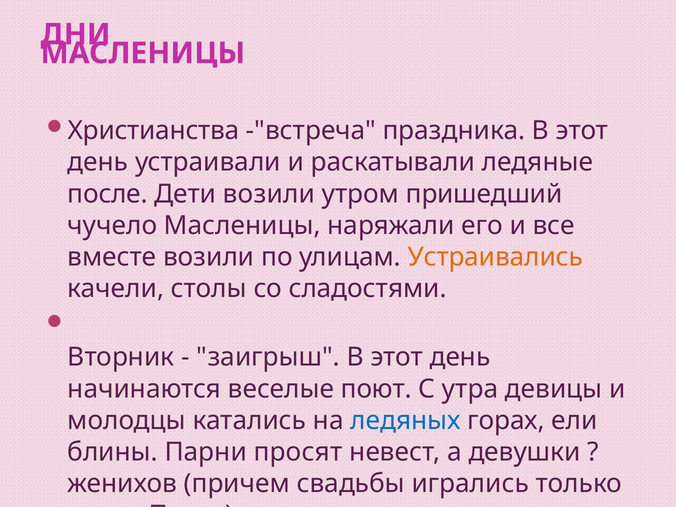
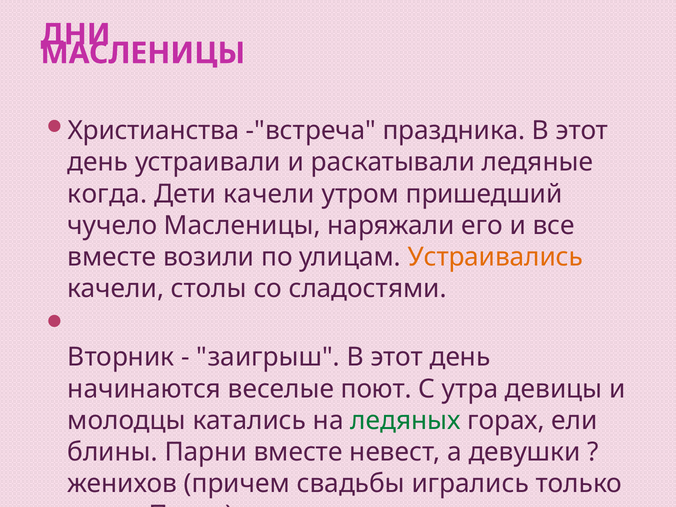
после at (108, 194): после -> когда
Дети возили: возили -> качели
ледяных colour: blue -> green
Парни просят: просят -> вместе
